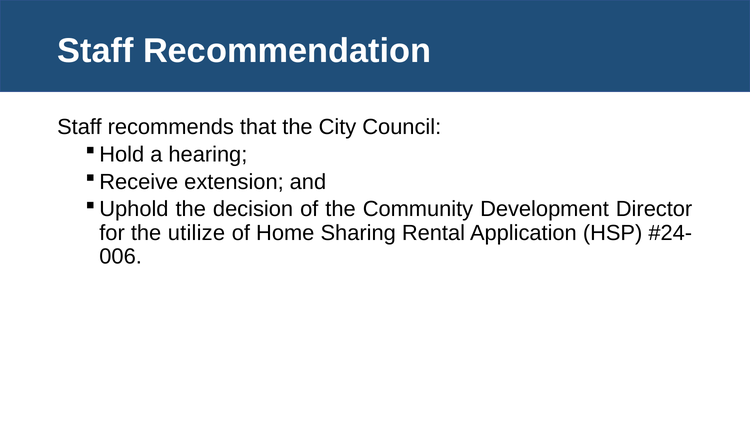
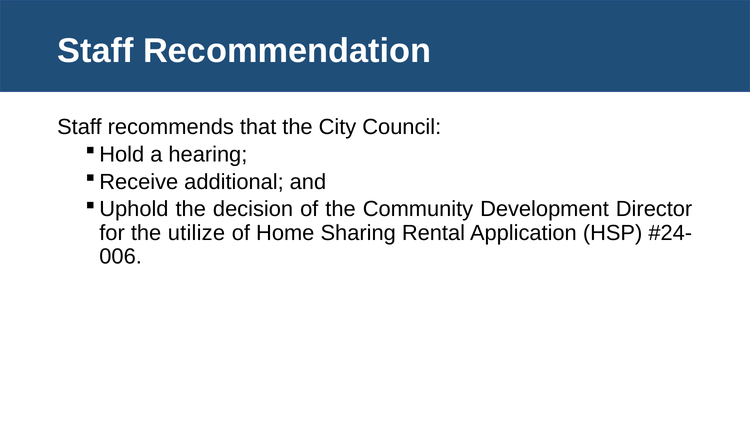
extension: extension -> additional
